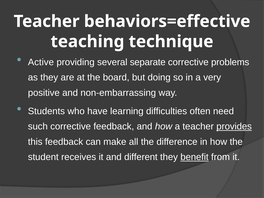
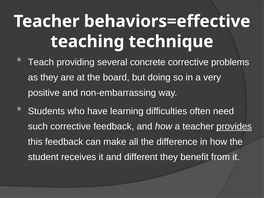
Active: Active -> Teach
separate: separate -> concrete
benefit underline: present -> none
